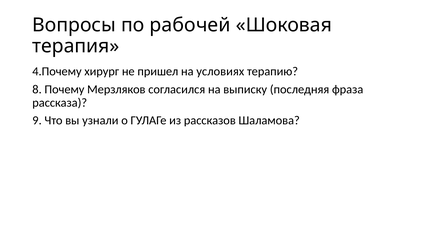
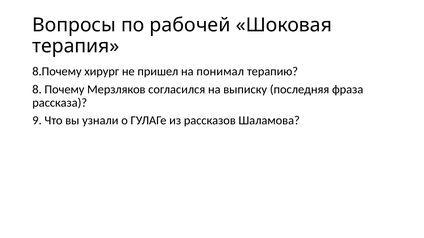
4.Почему: 4.Почему -> 8.Почему
условиях: условиях -> понимал
